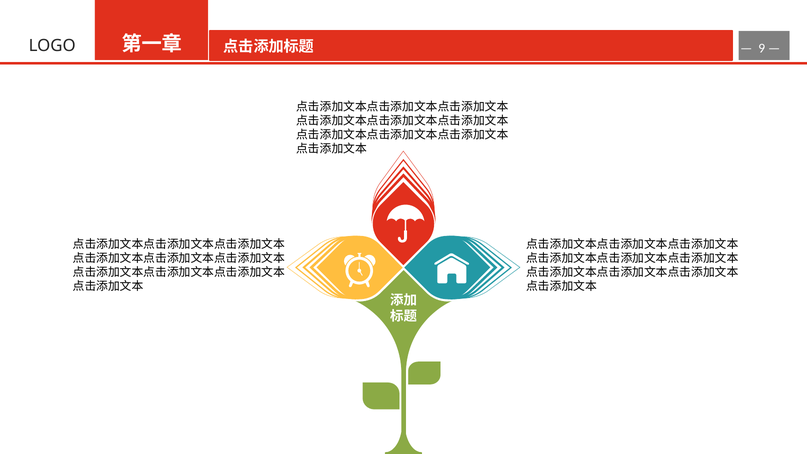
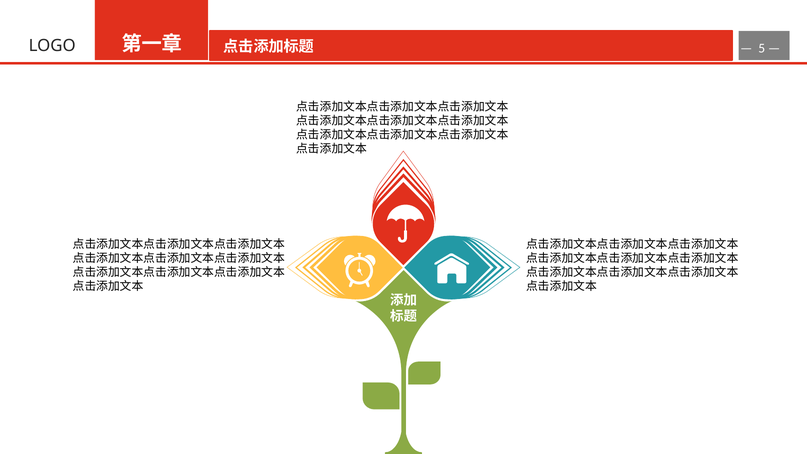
9: 9 -> 5
